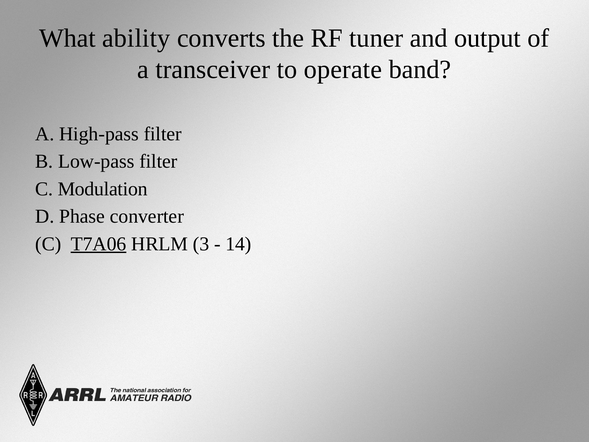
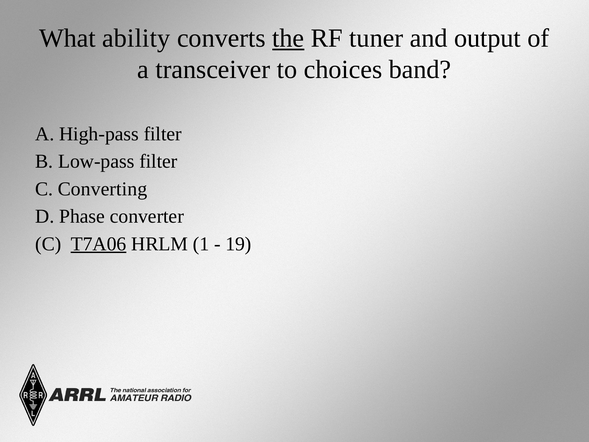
the underline: none -> present
operate: operate -> choices
Modulation: Modulation -> Converting
3: 3 -> 1
14: 14 -> 19
